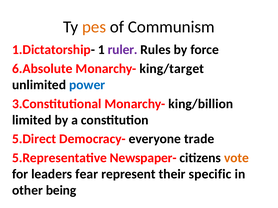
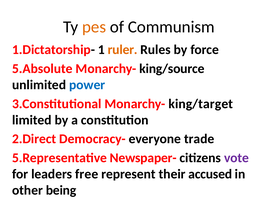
ruler colour: purple -> orange
6.Absolute: 6.Absolute -> 5.Absolute
king/target: king/target -> king/source
king/billion: king/billion -> king/target
5.Direct: 5.Direct -> 2.Direct
vote colour: orange -> purple
fear: fear -> free
specific: specific -> accused
